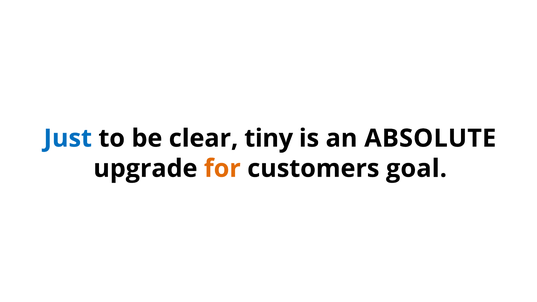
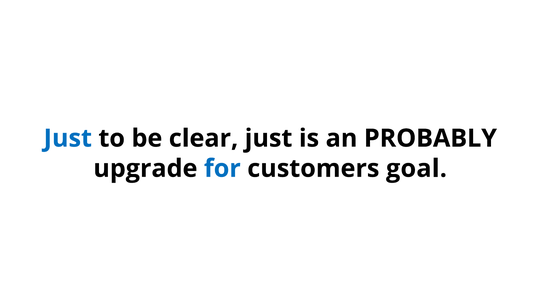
clear tiny: tiny -> just
ABSOLUTE: ABSOLUTE -> PROBABLY
for colour: orange -> blue
